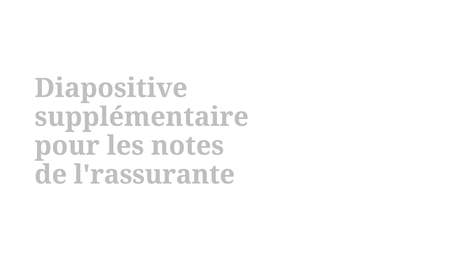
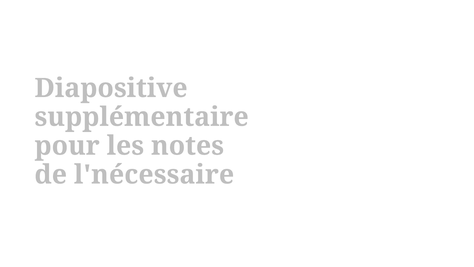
l'rassurante: l'rassurante -> l'nécessaire
